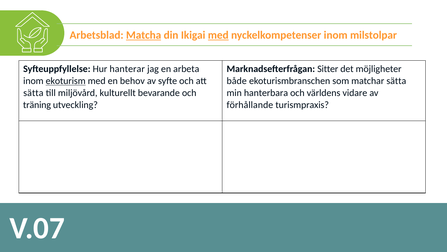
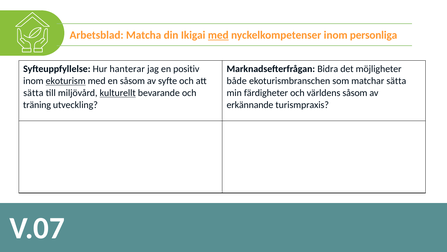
Matcha underline: present -> none
milstolpar: milstolpar -> personliga
arbeta: arbeta -> positiv
Sitter: Sitter -> Bidra
en behov: behov -> såsom
kulturellt underline: none -> present
hanterbara: hanterbara -> färdigheter
världens vidare: vidare -> såsom
förhållande: förhållande -> erkännande
